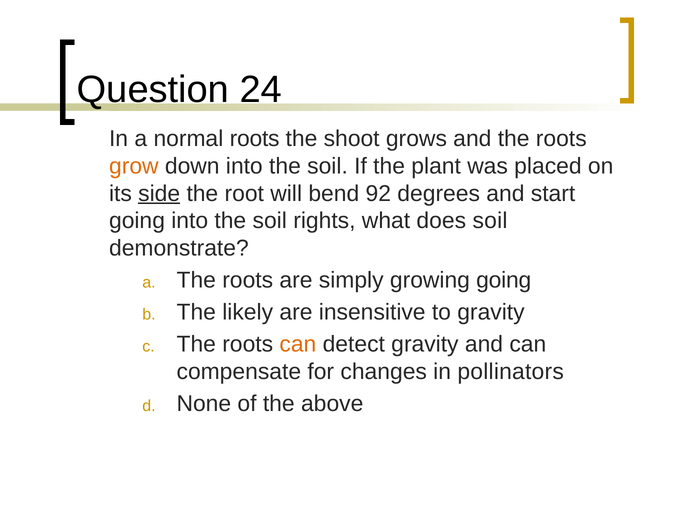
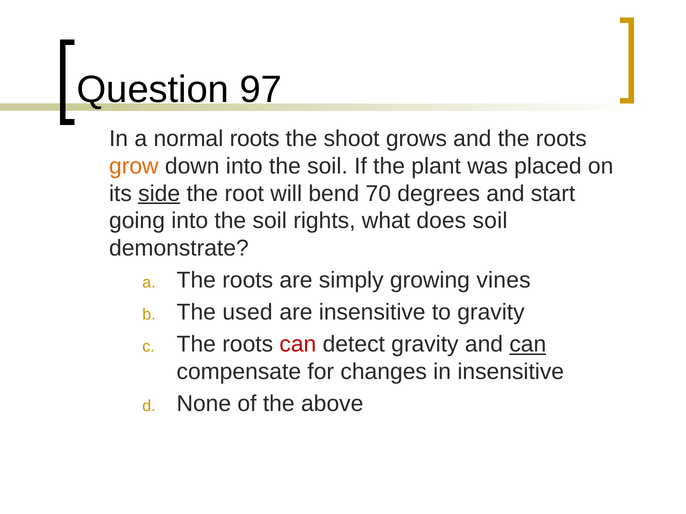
24: 24 -> 97
92: 92 -> 70
growing going: going -> vines
likely: likely -> used
can at (298, 345) colour: orange -> red
can at (528, 345) underline: none -> present
in pollinators: pollinators -> insensitive
